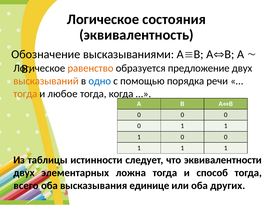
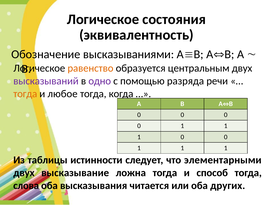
предложение: предложение -> центральным
высказываний colour: orange -> purple
одно colour: blue -> purple
порядка: порядка -> разряда
эквивалентности: эквивалентности -> элементарными
элементарных: элементарных -> высказывание
всего: всего -> слова
единице: единице -> читается
